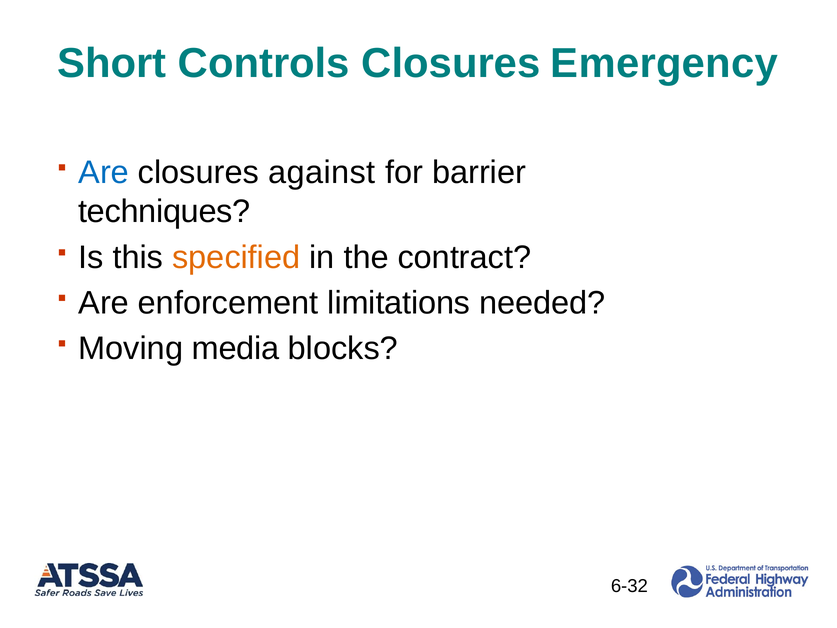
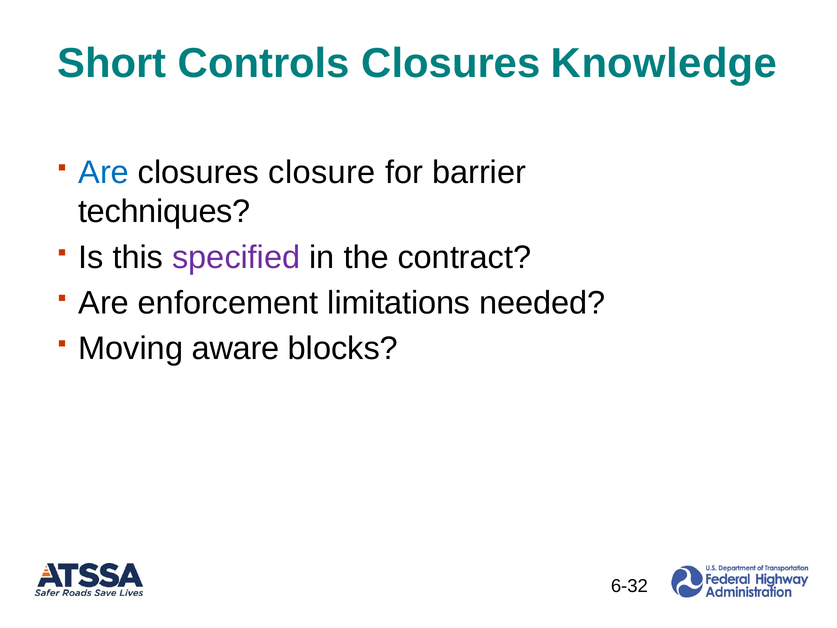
Emergency: Emergency -> Knowledge
against: against -> closure
specified colour: orange -> purple
media: media -> aware
